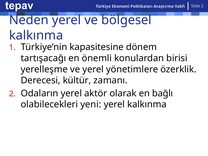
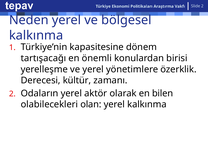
bağlı: bağlı -> bilen
yeni: yeni -> olan
